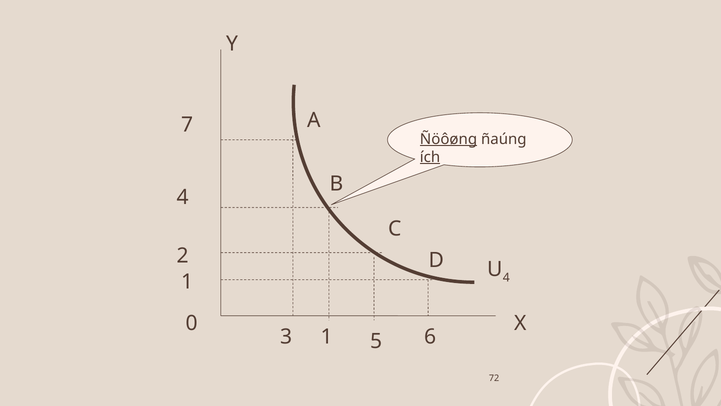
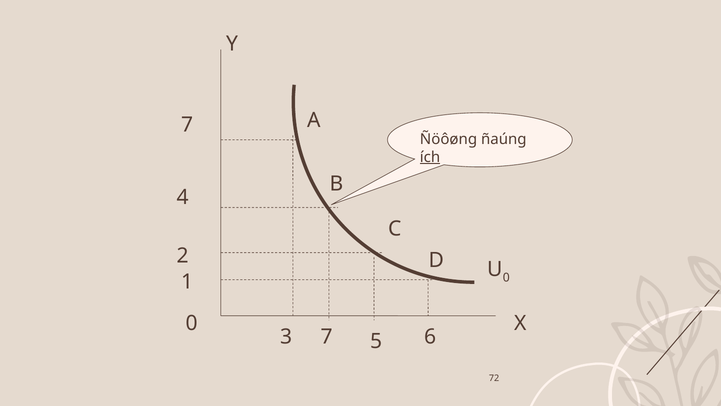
Ñöôøng underline: present -> none
4 at (506, 277): 4 -> 0
3 1: 1 -> 7
